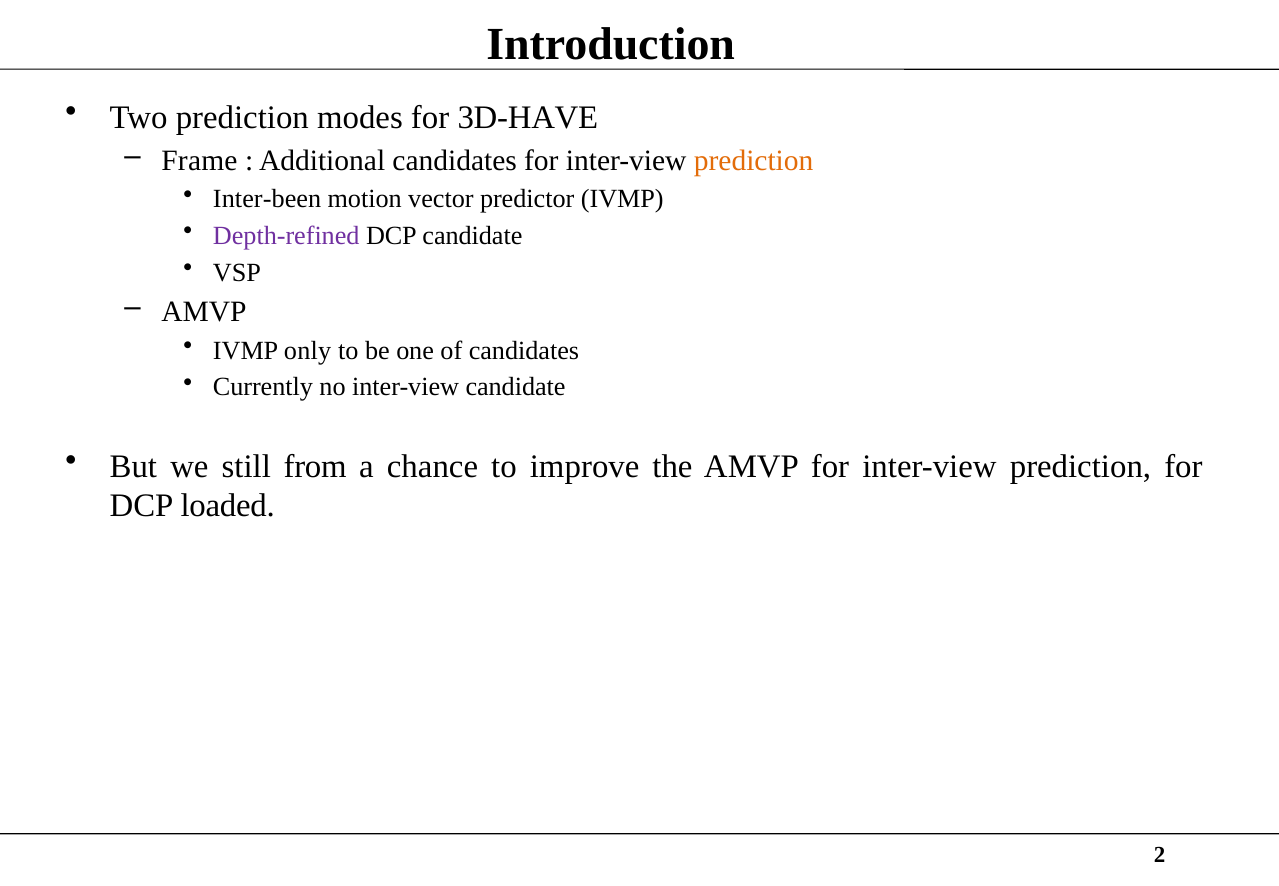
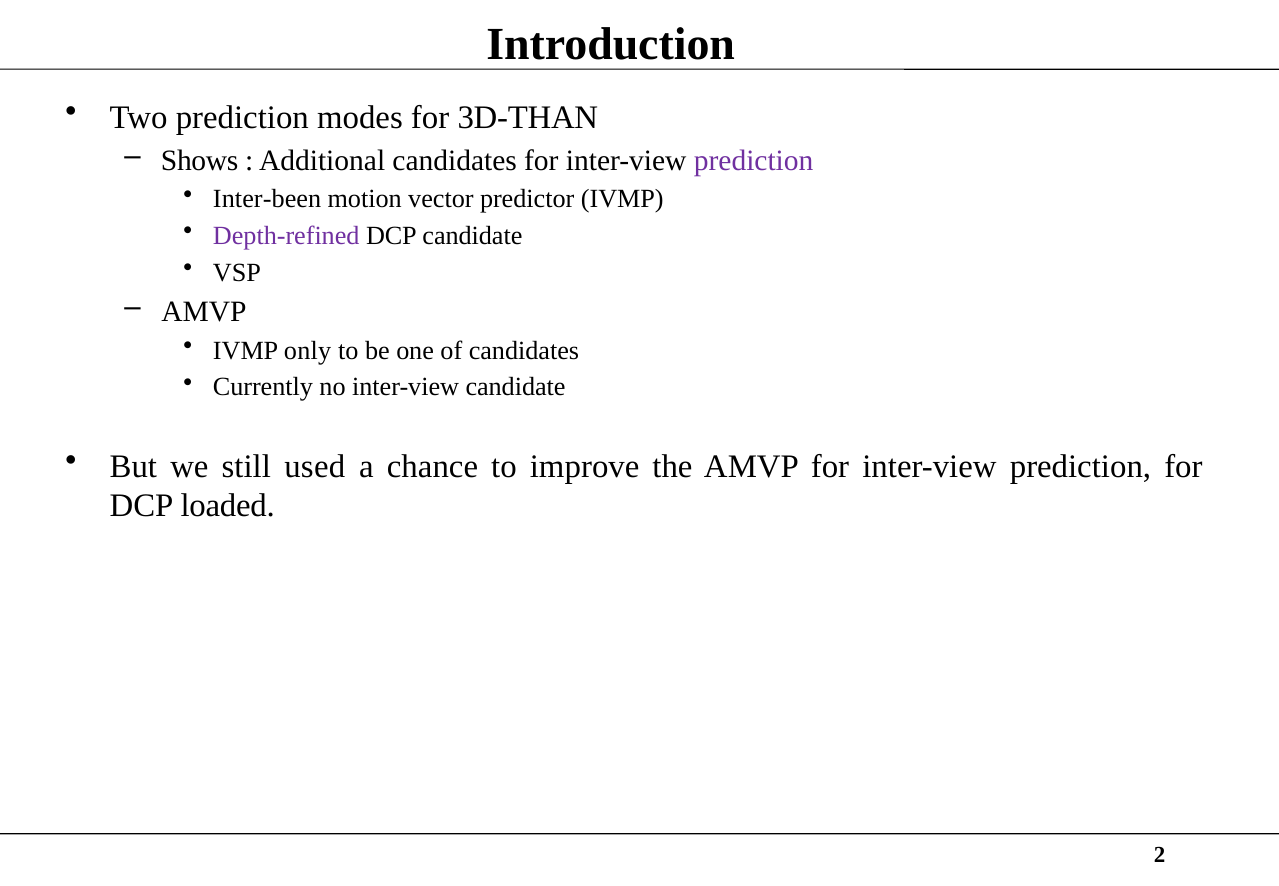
3D-HAVE: 3D-HAVE -> 3D-THAN
Frame: Frame -> Shows
prediction at (754, 160) colour: orange -> purple
from: from -> used
